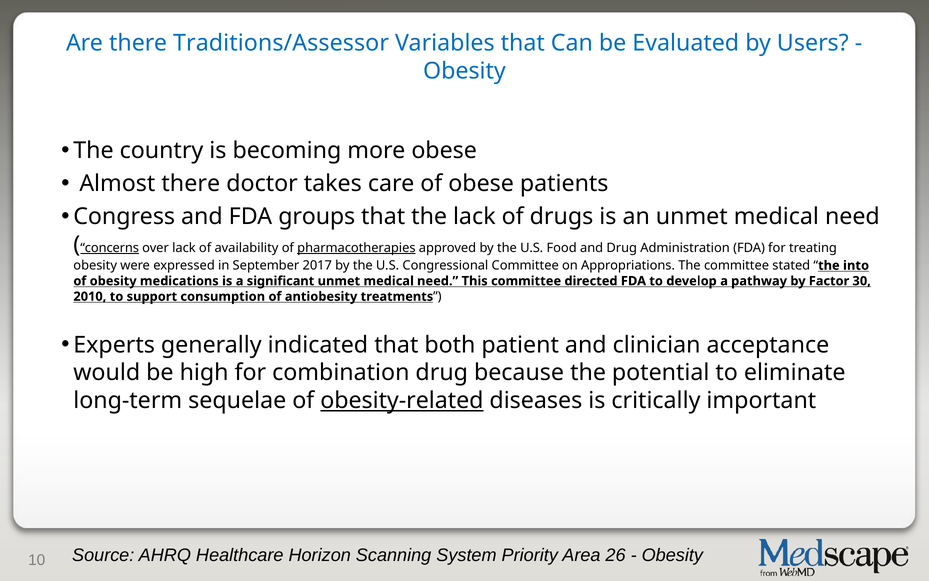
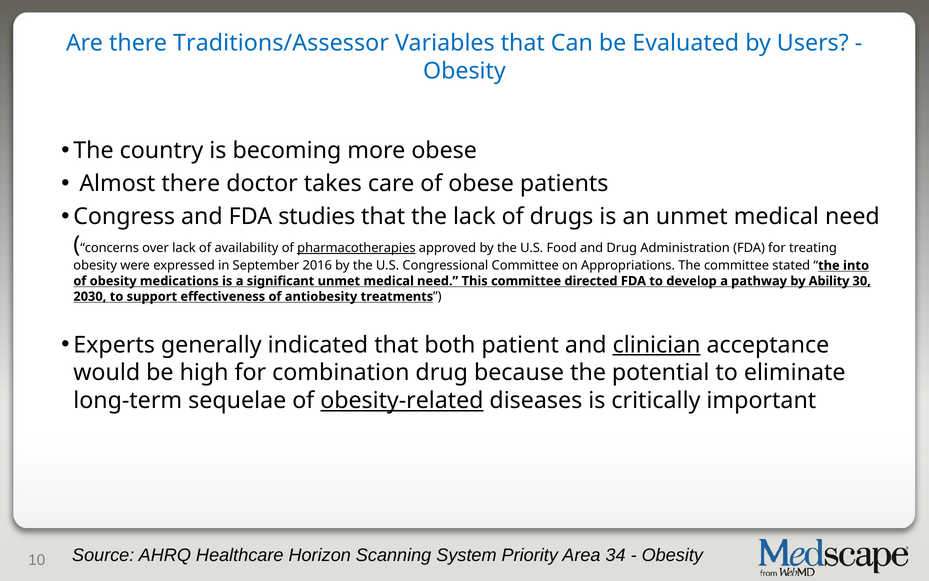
groups: groups -> studies
concerns underline: present -> none
2017: 2017 -> 2016
Factor: Factor -> Ability
2010: 2010 -> 2030
consumption: consumption -> effectiveness
clinician underline: none -> present
26: 26 -> 34
